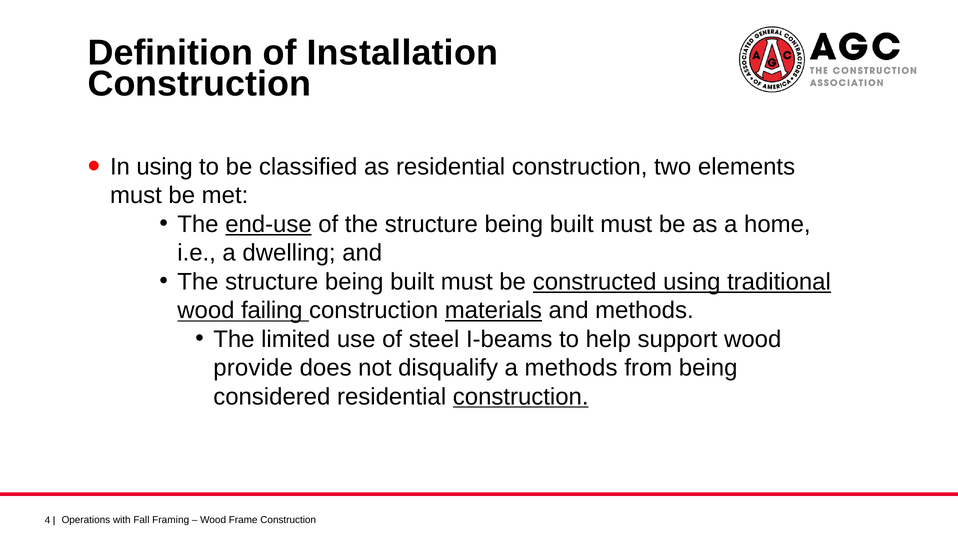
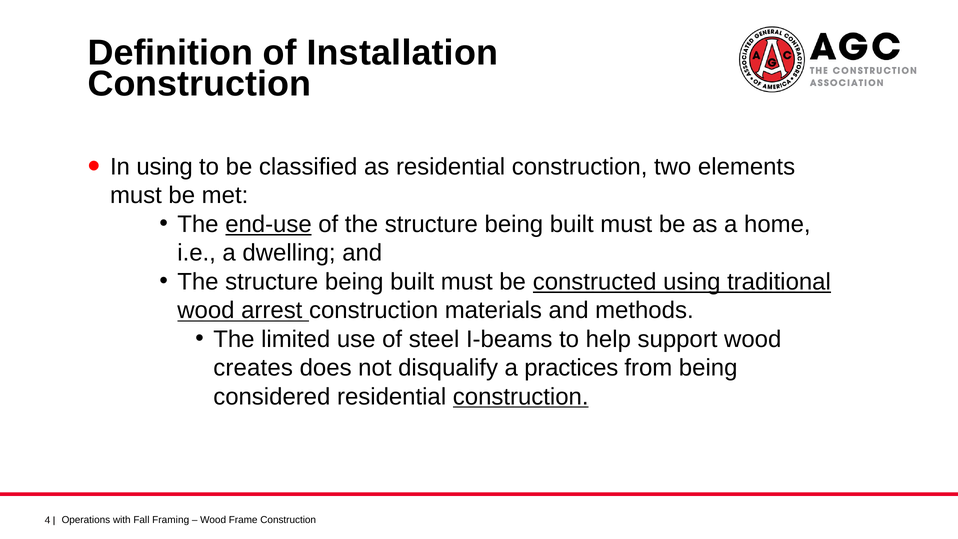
failing: failing -> arrest
materials underline: present -> none
provide: provide -> creates
a methods: methods -> practices
